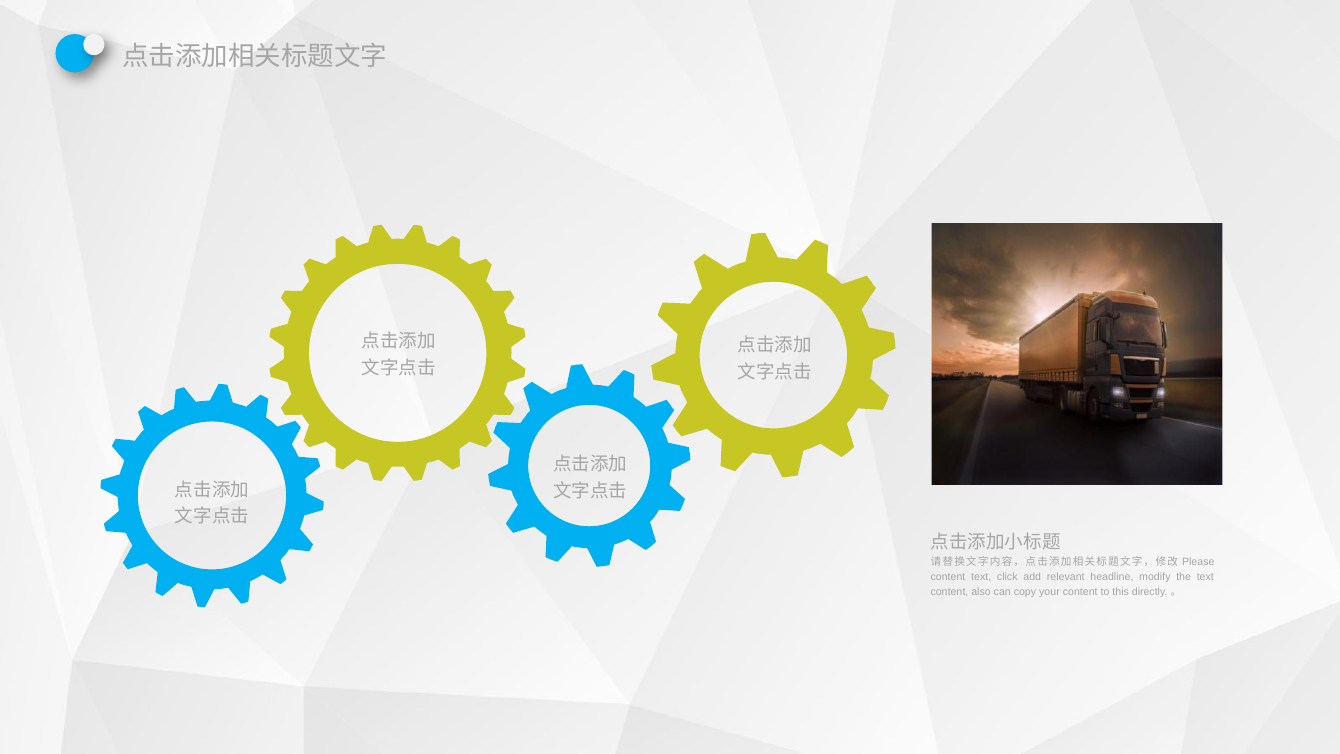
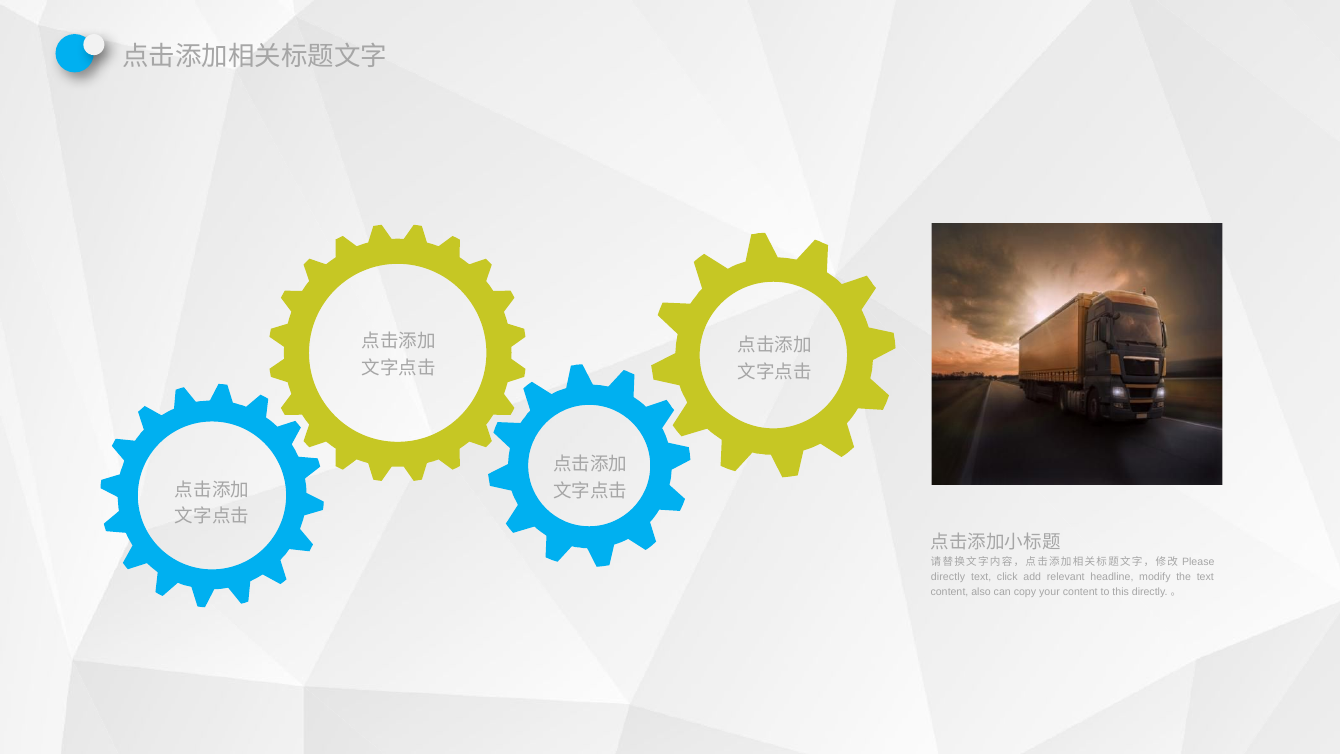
content at (948, 577): content -> directly
